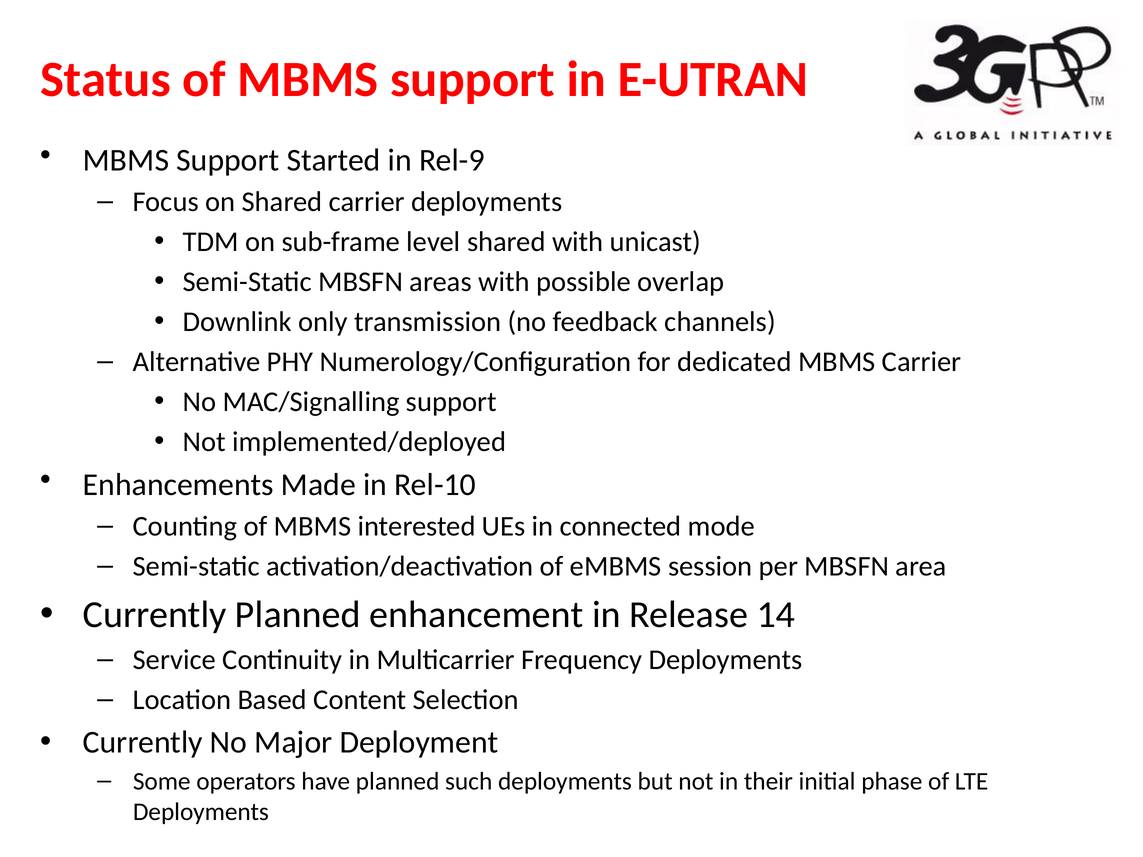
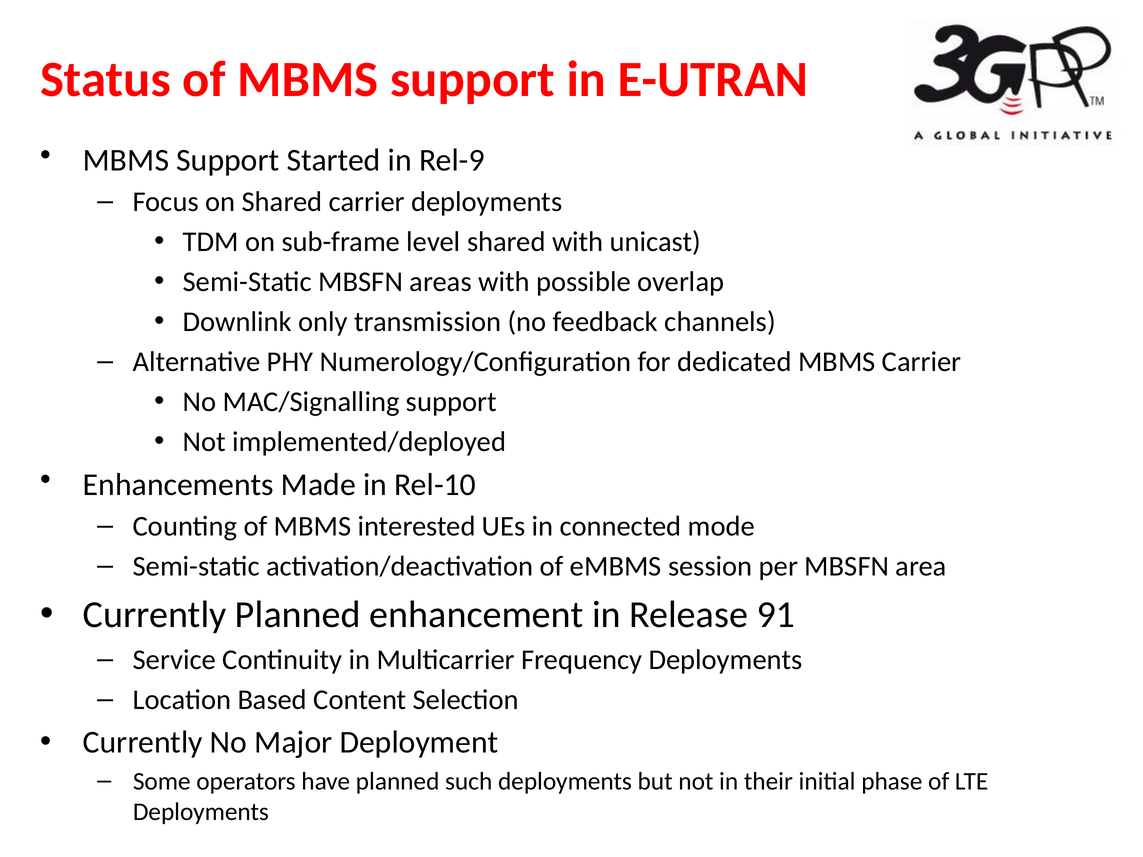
14: 14 -> 91
